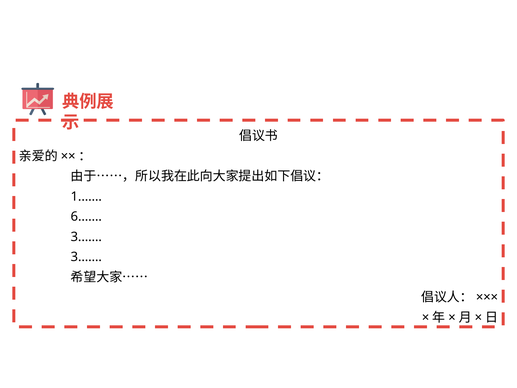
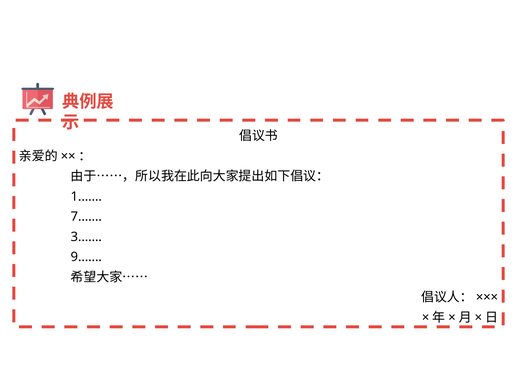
6.……: 6.…… -> 7.……
3.…… at (86, 257): 3.…… -> 9.……
